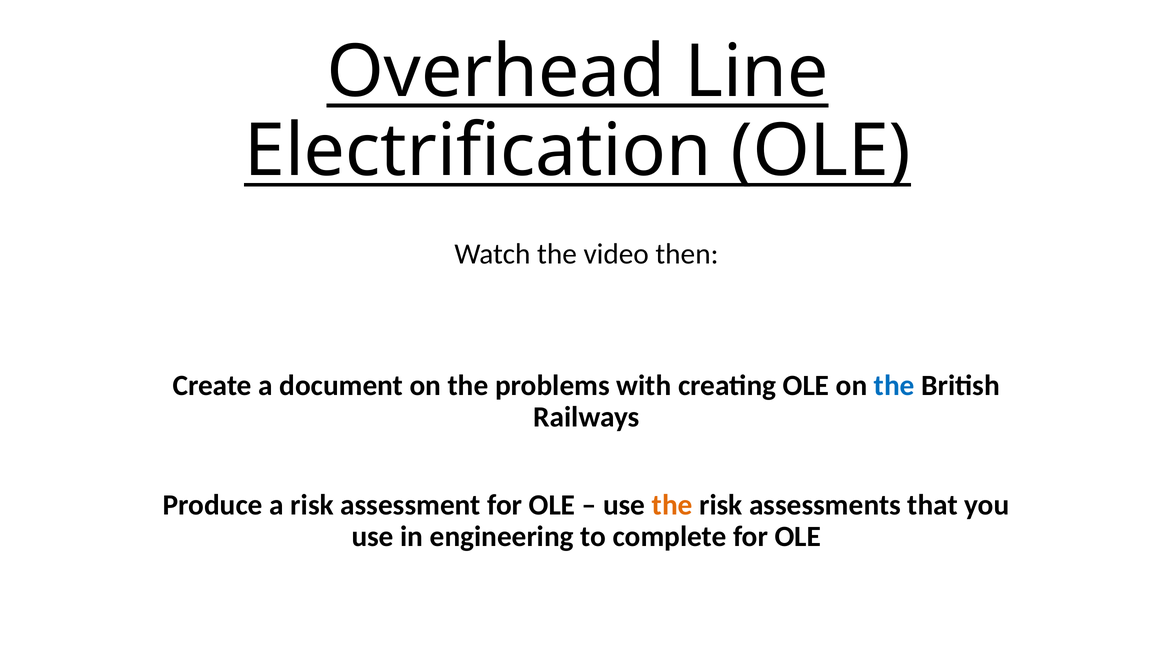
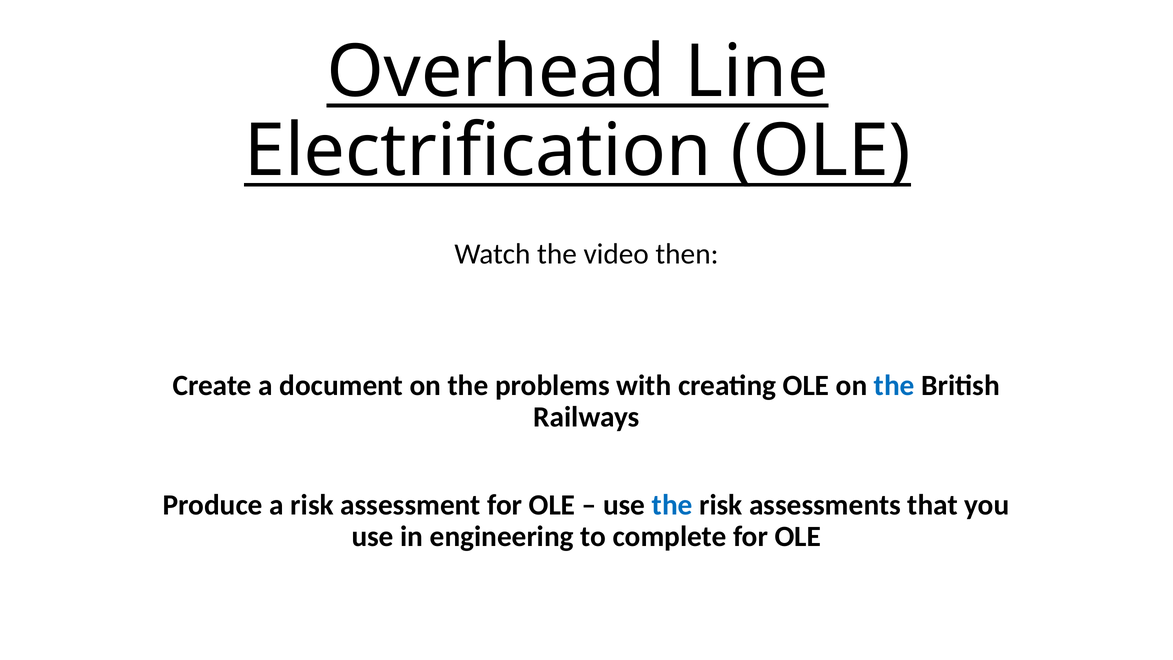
the at (672, 505) colour: orange -> blue
